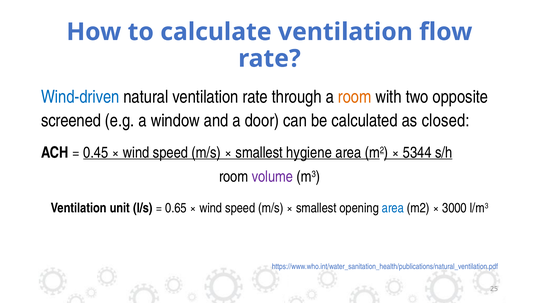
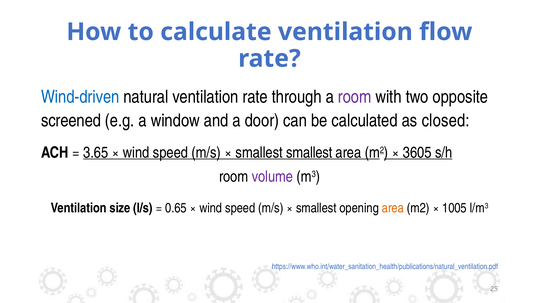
room at (355, 97) colour: orange -> purple
0.45: 0.45 -> 3.65
smallest hygiene: hygiene -> smallest
5344: 5344 -> 3605
unit: unit -> size
area at (393, 208) colour: blue -> orange
3000: 3000 -> 1005
